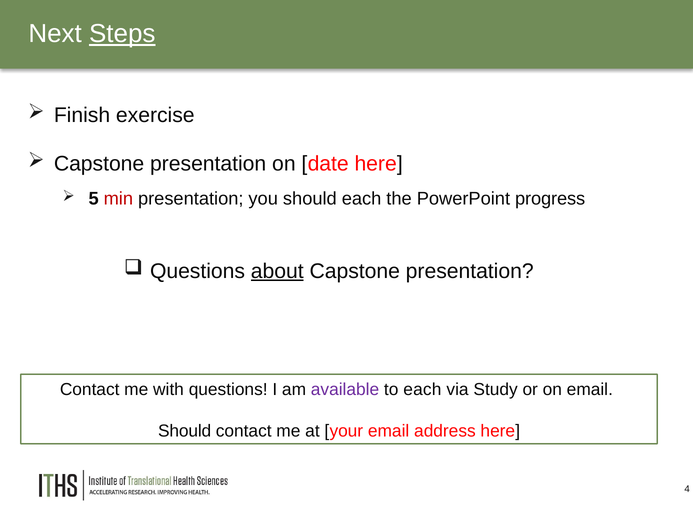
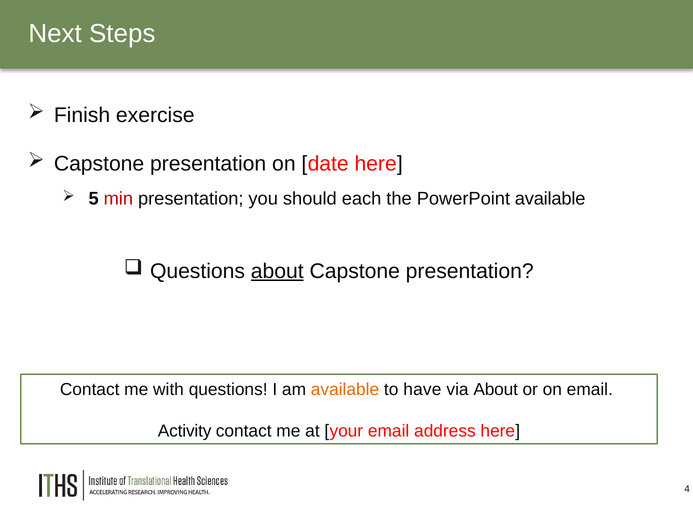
Steps underline: present -> none
PowerPoint progress: progress -> available
available at (345, 389) colour: purple -> orange
to each: each -> have
via Study: Study -> About
Should at (185, 431): Should -> Activity
